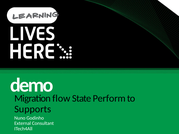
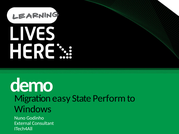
flow: flow -> easy
Supports: Supports -> Windows
